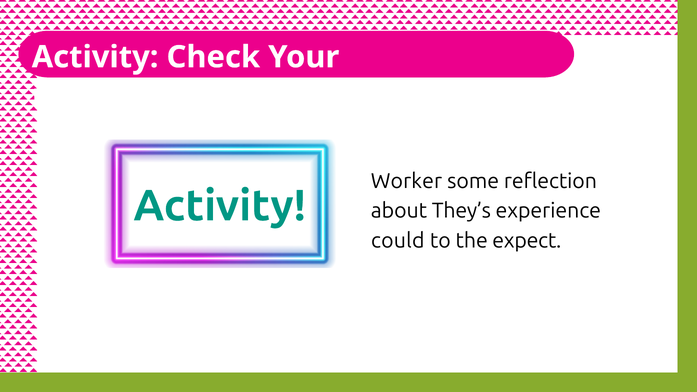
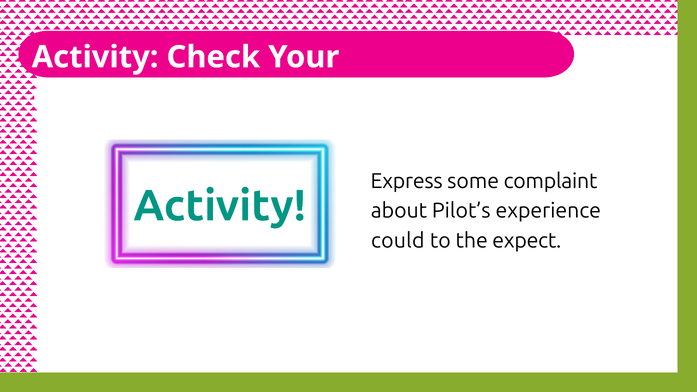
Worker: Worker -> Express
reflection: reflection -> complaint
They’s: They’s -> Pilot’s
